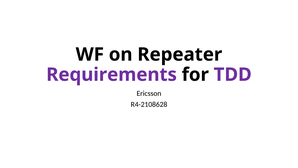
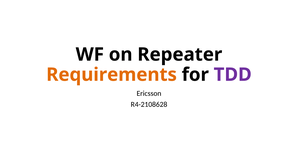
Requirements colour: purple -> orange
